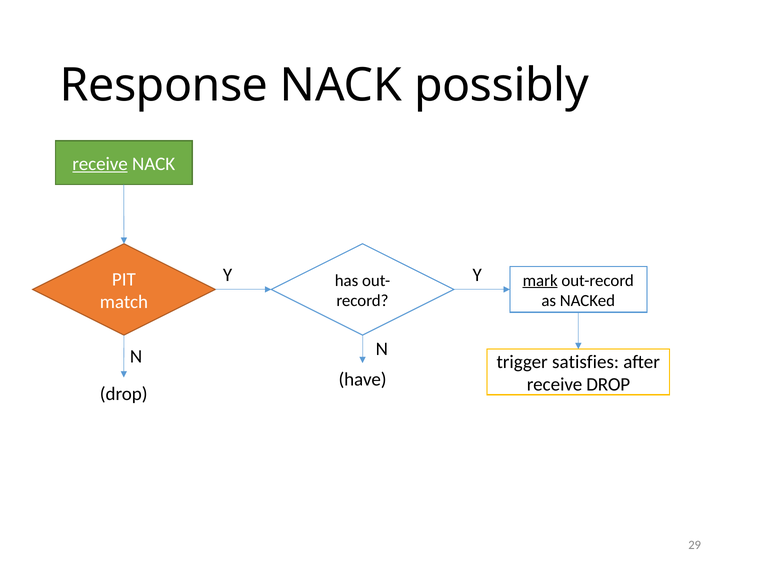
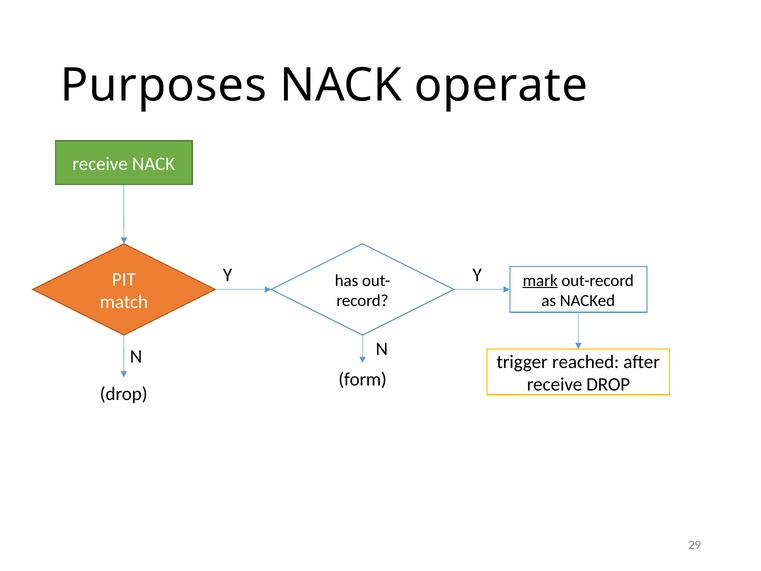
Response: Response -> Purposes
possibly: possibly -> operate
receive at (100, 164) underline: present -> none
satisfies: satisfies -> reached
have: have -> form
